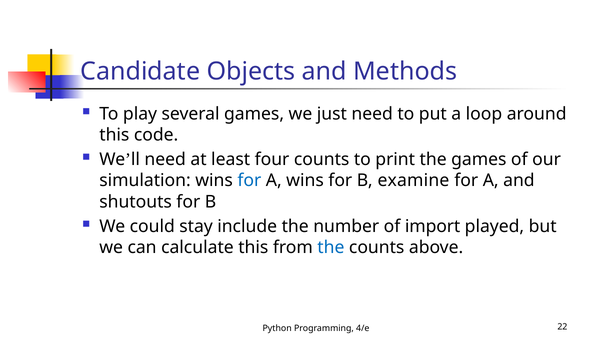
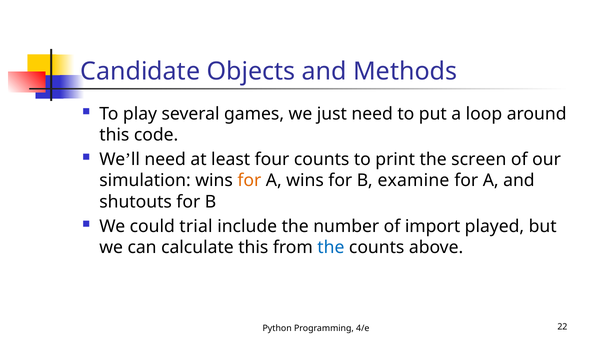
the games: games -> screen
for at (249, 180) colour: blue -> orange
stay: stay -> trial
